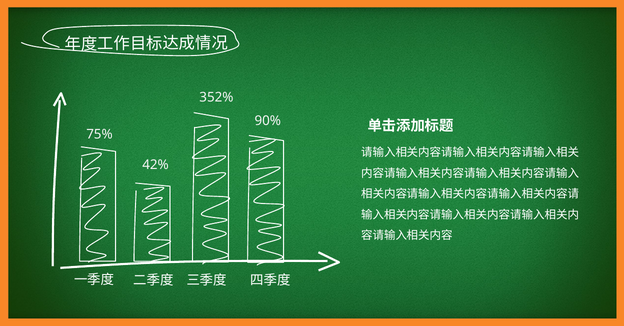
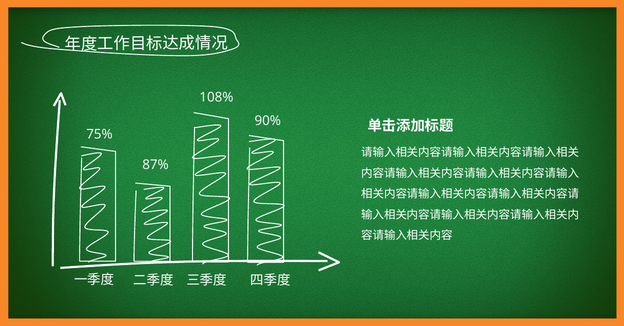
352%: 352% -> 108%
42%: 42% -> 87%
